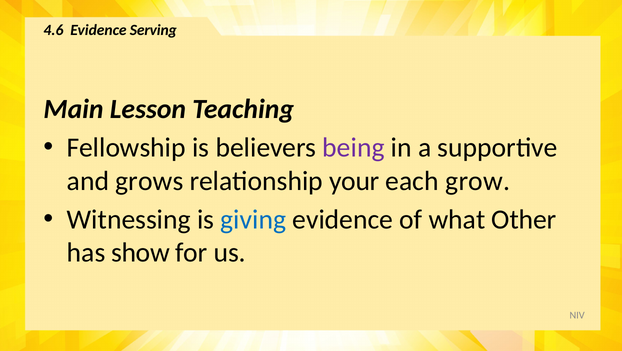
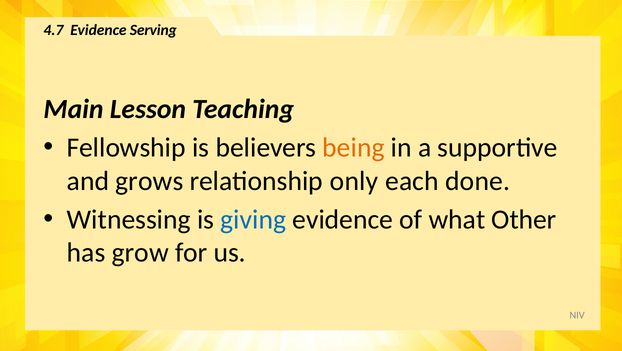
4.6: 4.6 -> 4.7
being colour: purple -> orange
your: your -> only
grow: grow -> done
show: show -> grow
